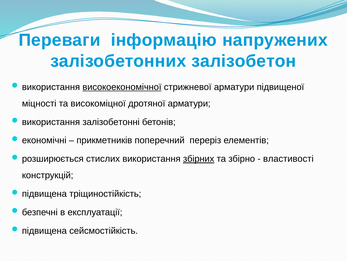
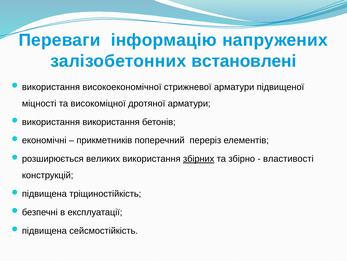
залізобетон: залізобетон -> встановлені
високоекономічної underline: present -> none
залізобетонні at (111, 122): залізобетонні -> використання
стислих: стислих -> великих
